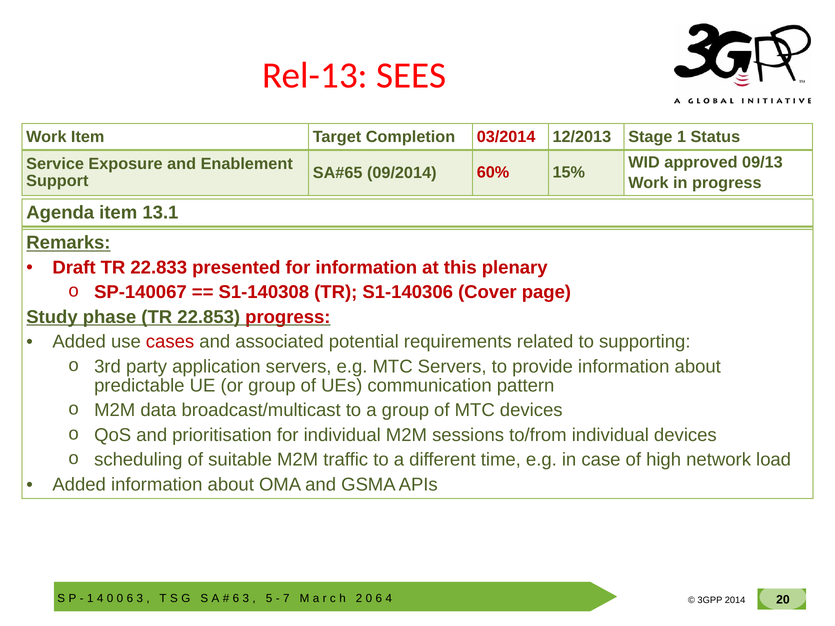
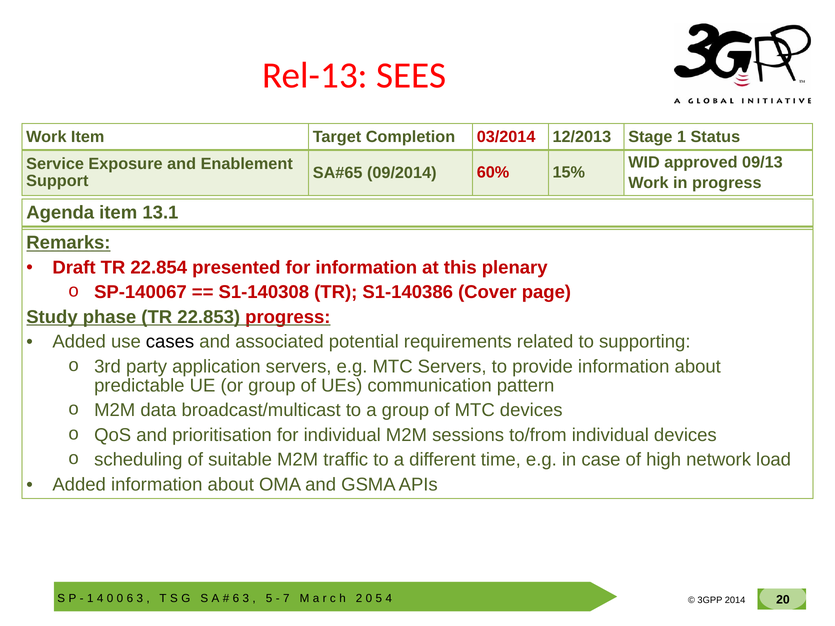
22.833: 22.833 -> 22.854
S1-140306: S1-140306 -> S1-140386
cases colour: red -> black
6 at (379, 599): 6 -> 5
